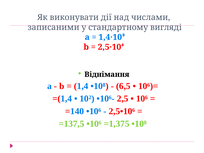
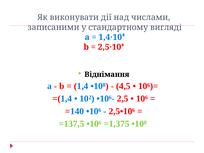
6,5: 6,5 -> 4,5
